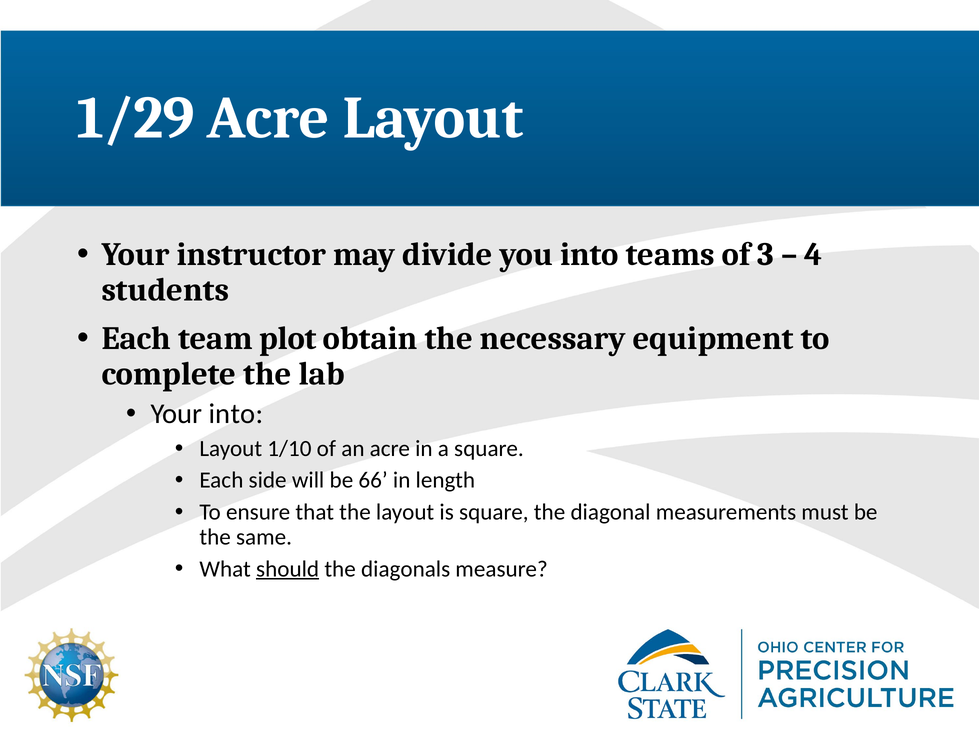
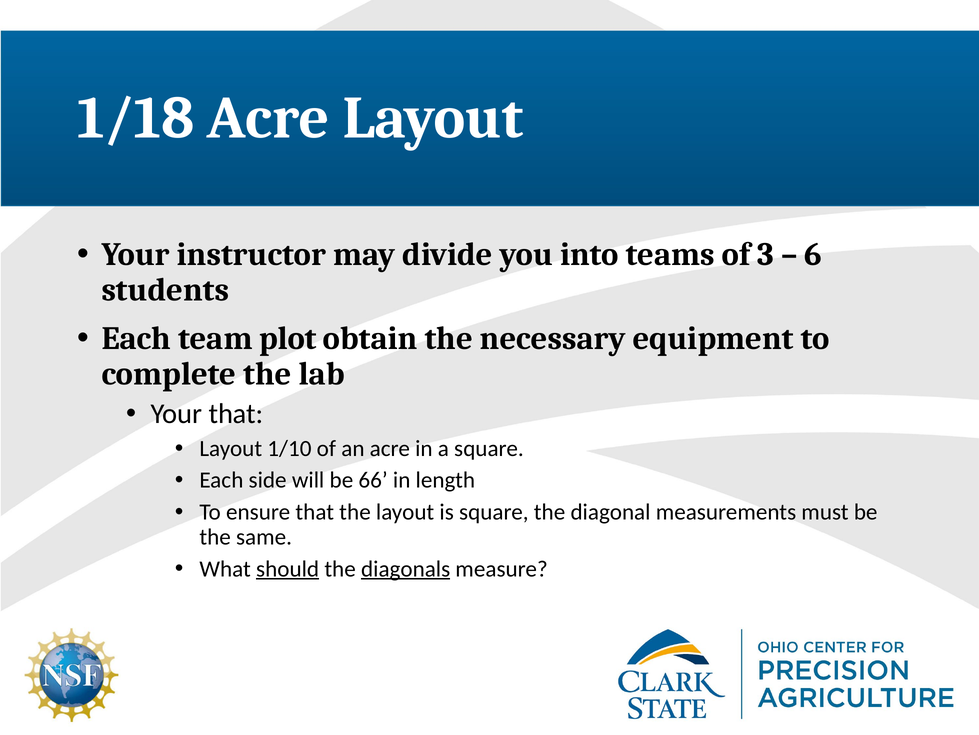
1/29: 1/29 -> 1/18
4: 4 -> 6
Your into: into -> that
diagonals underline: none -> present
